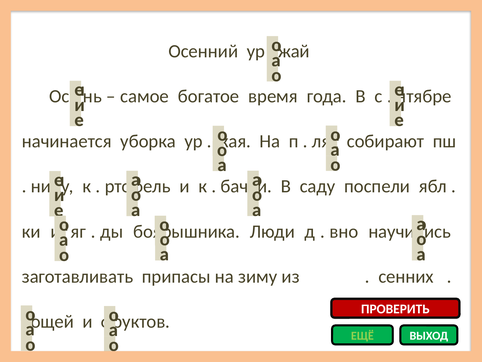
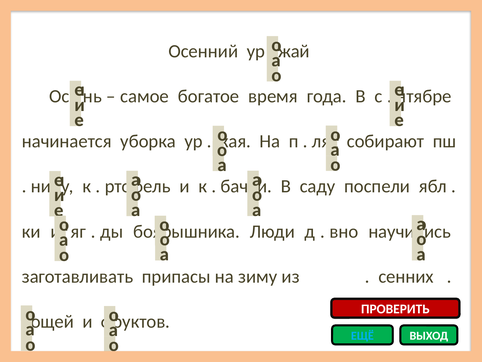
ЕЩЁ colour: light green -> light blue
